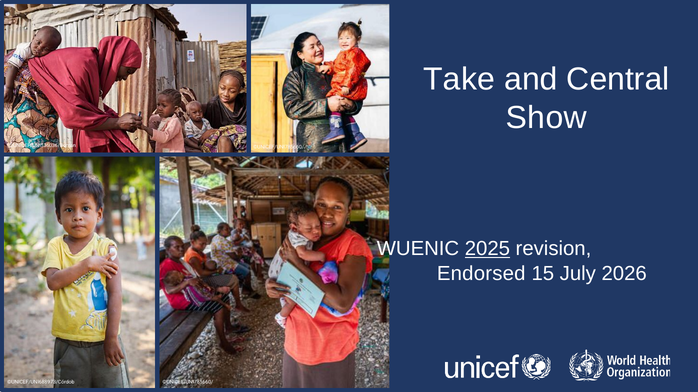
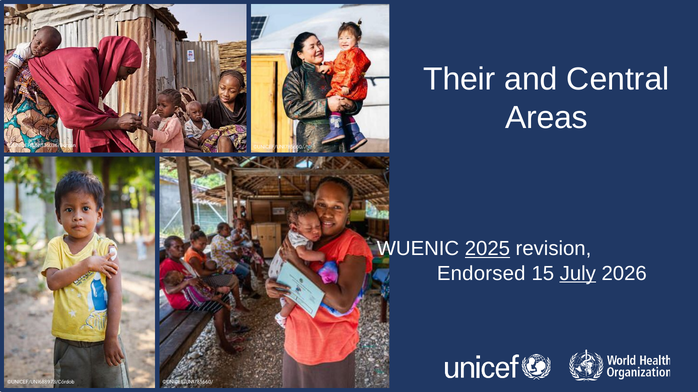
Take: Take -> Their
Show: Show -> Areas
July underline: none -> present
